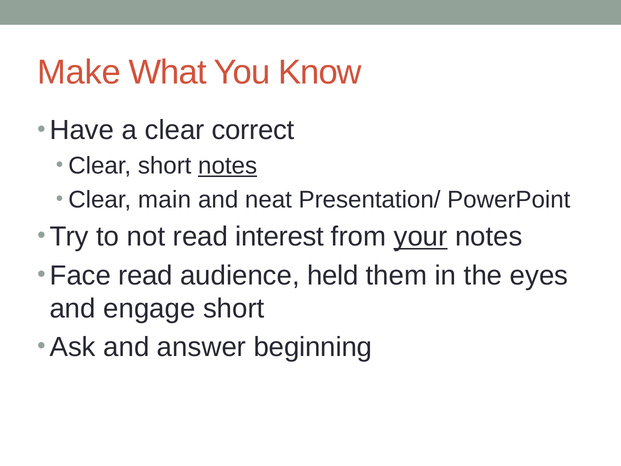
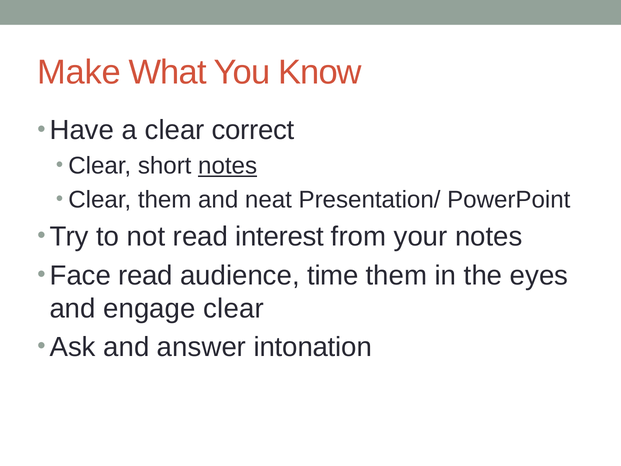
Clear main: main -> them
your underline: present -> none
held: held -> time
engage short: short -> clear
beginning: beginning -> intonation
